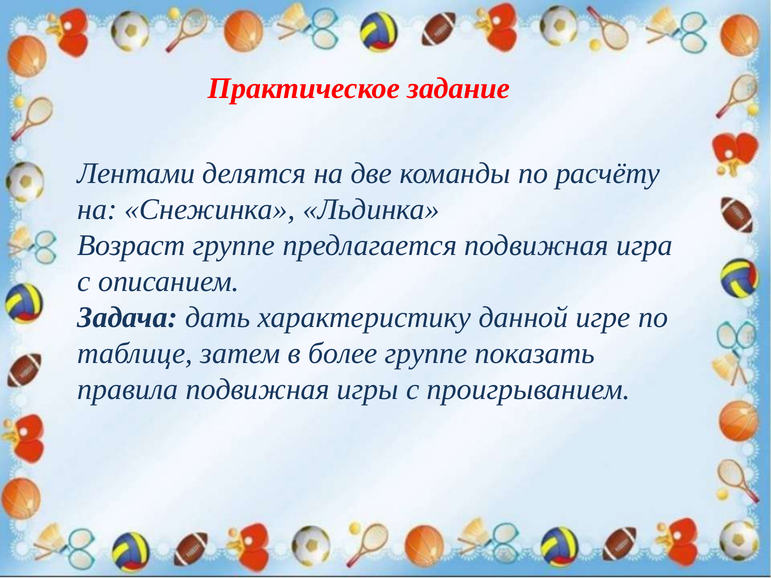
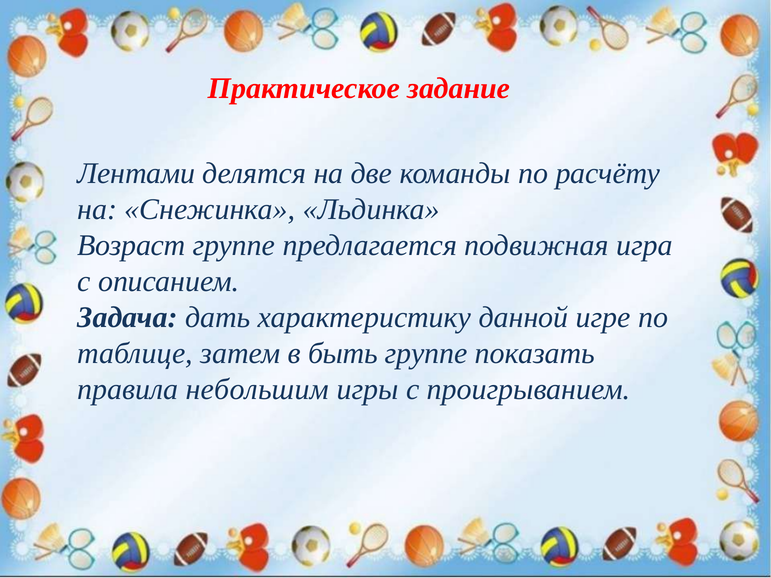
более: более -> быть
правила подвижная: подвижная -> небольшим
